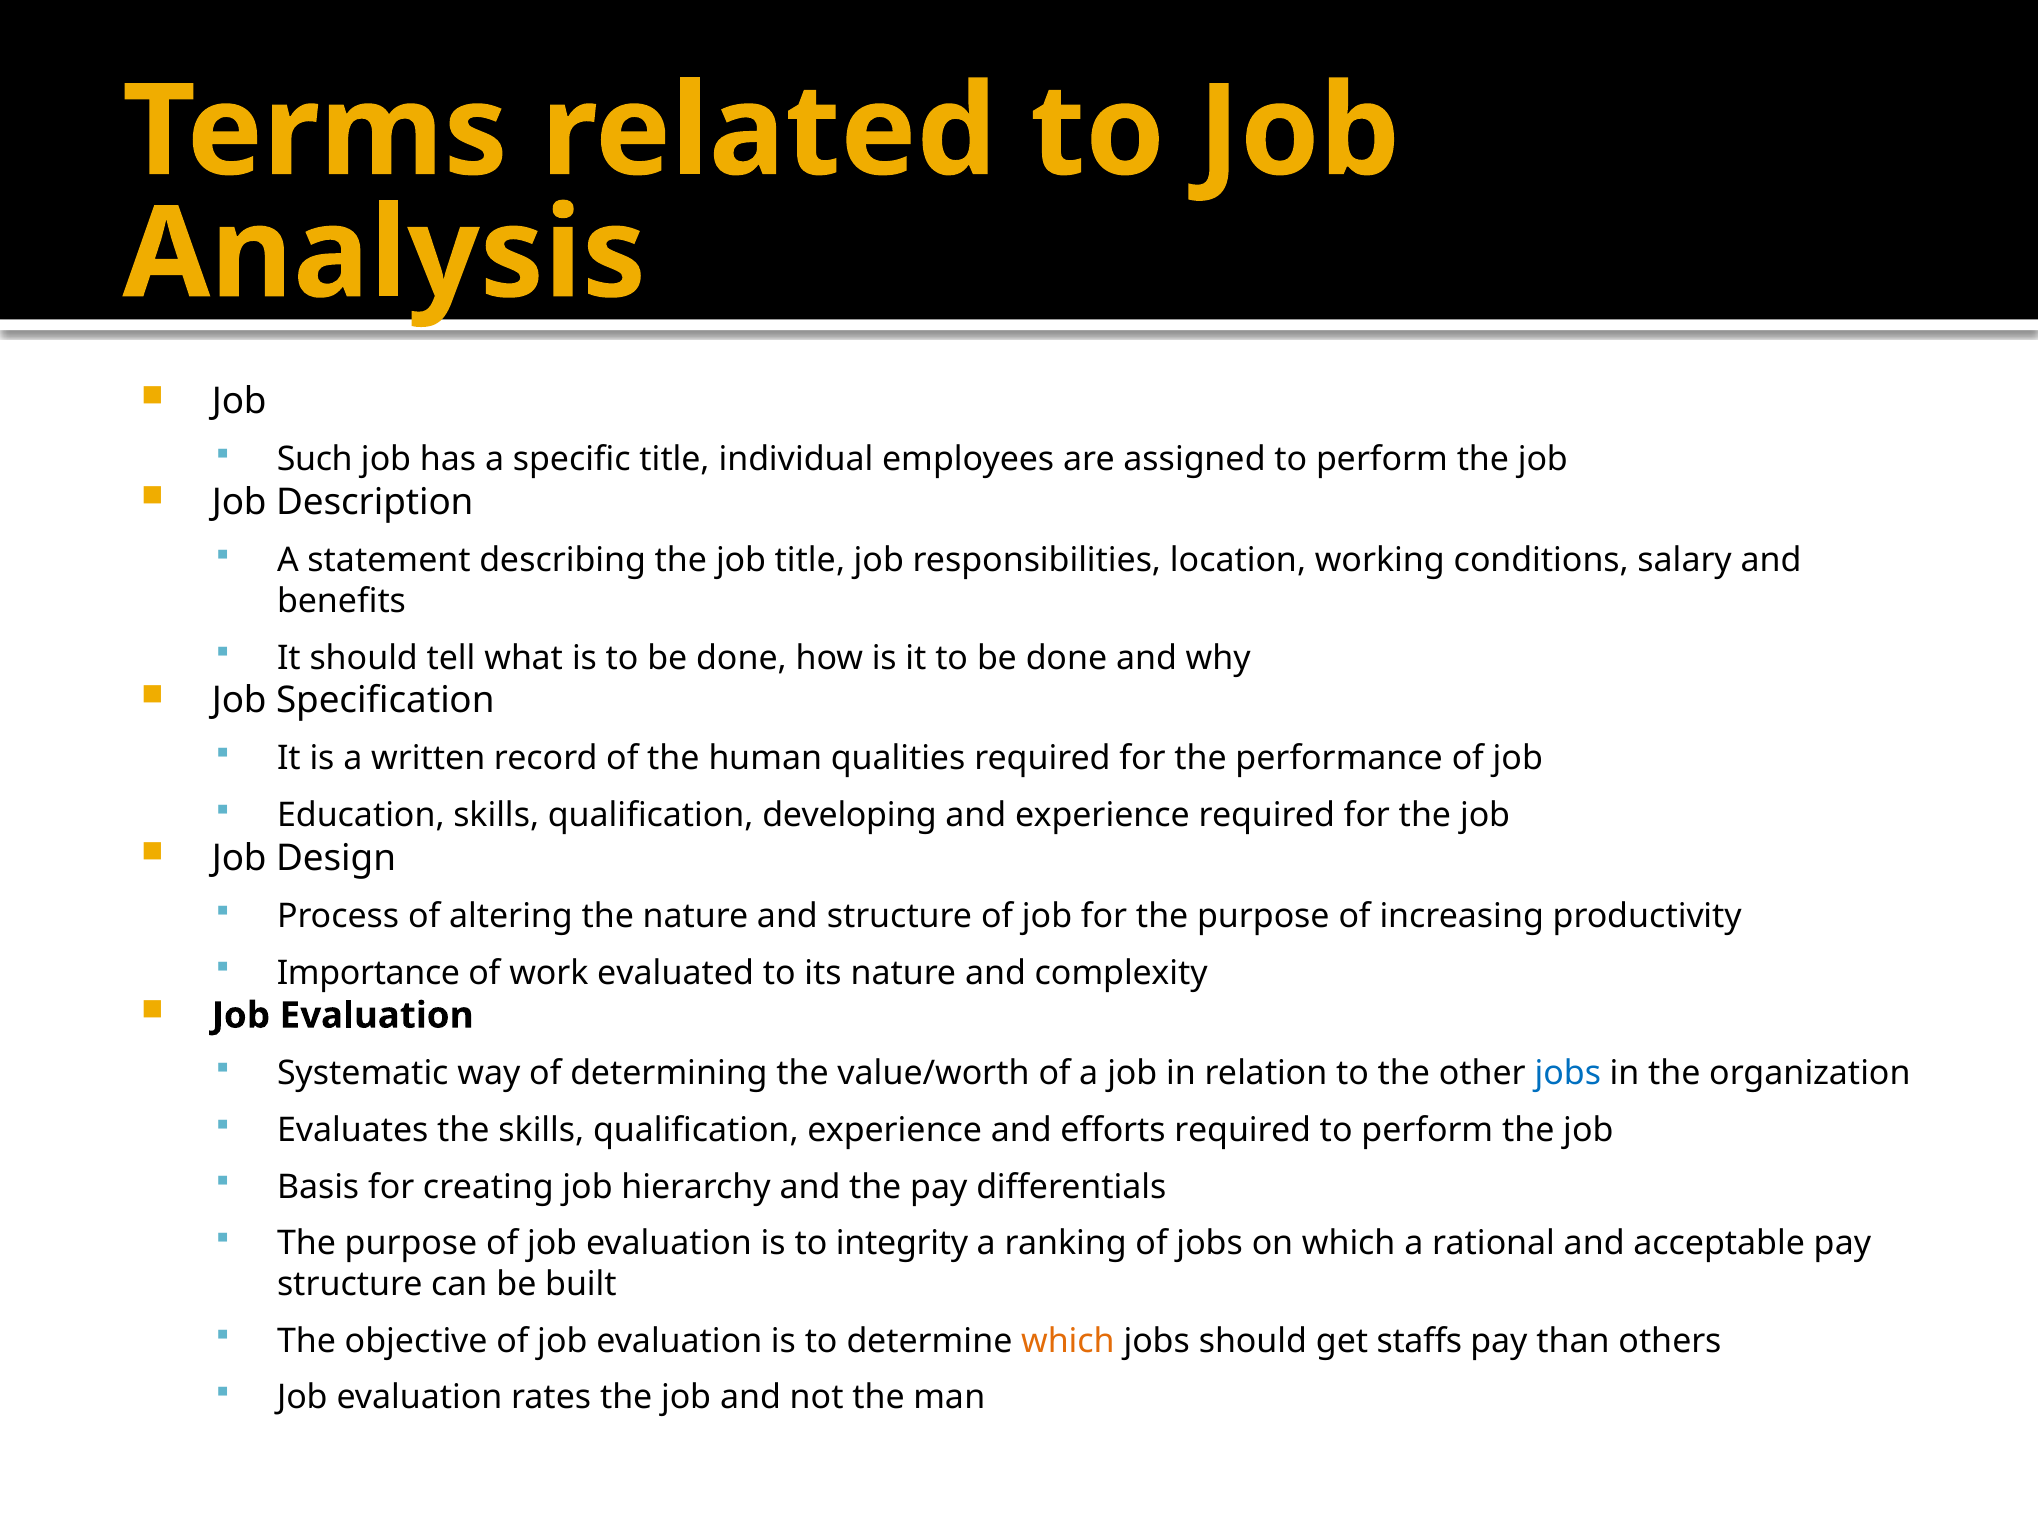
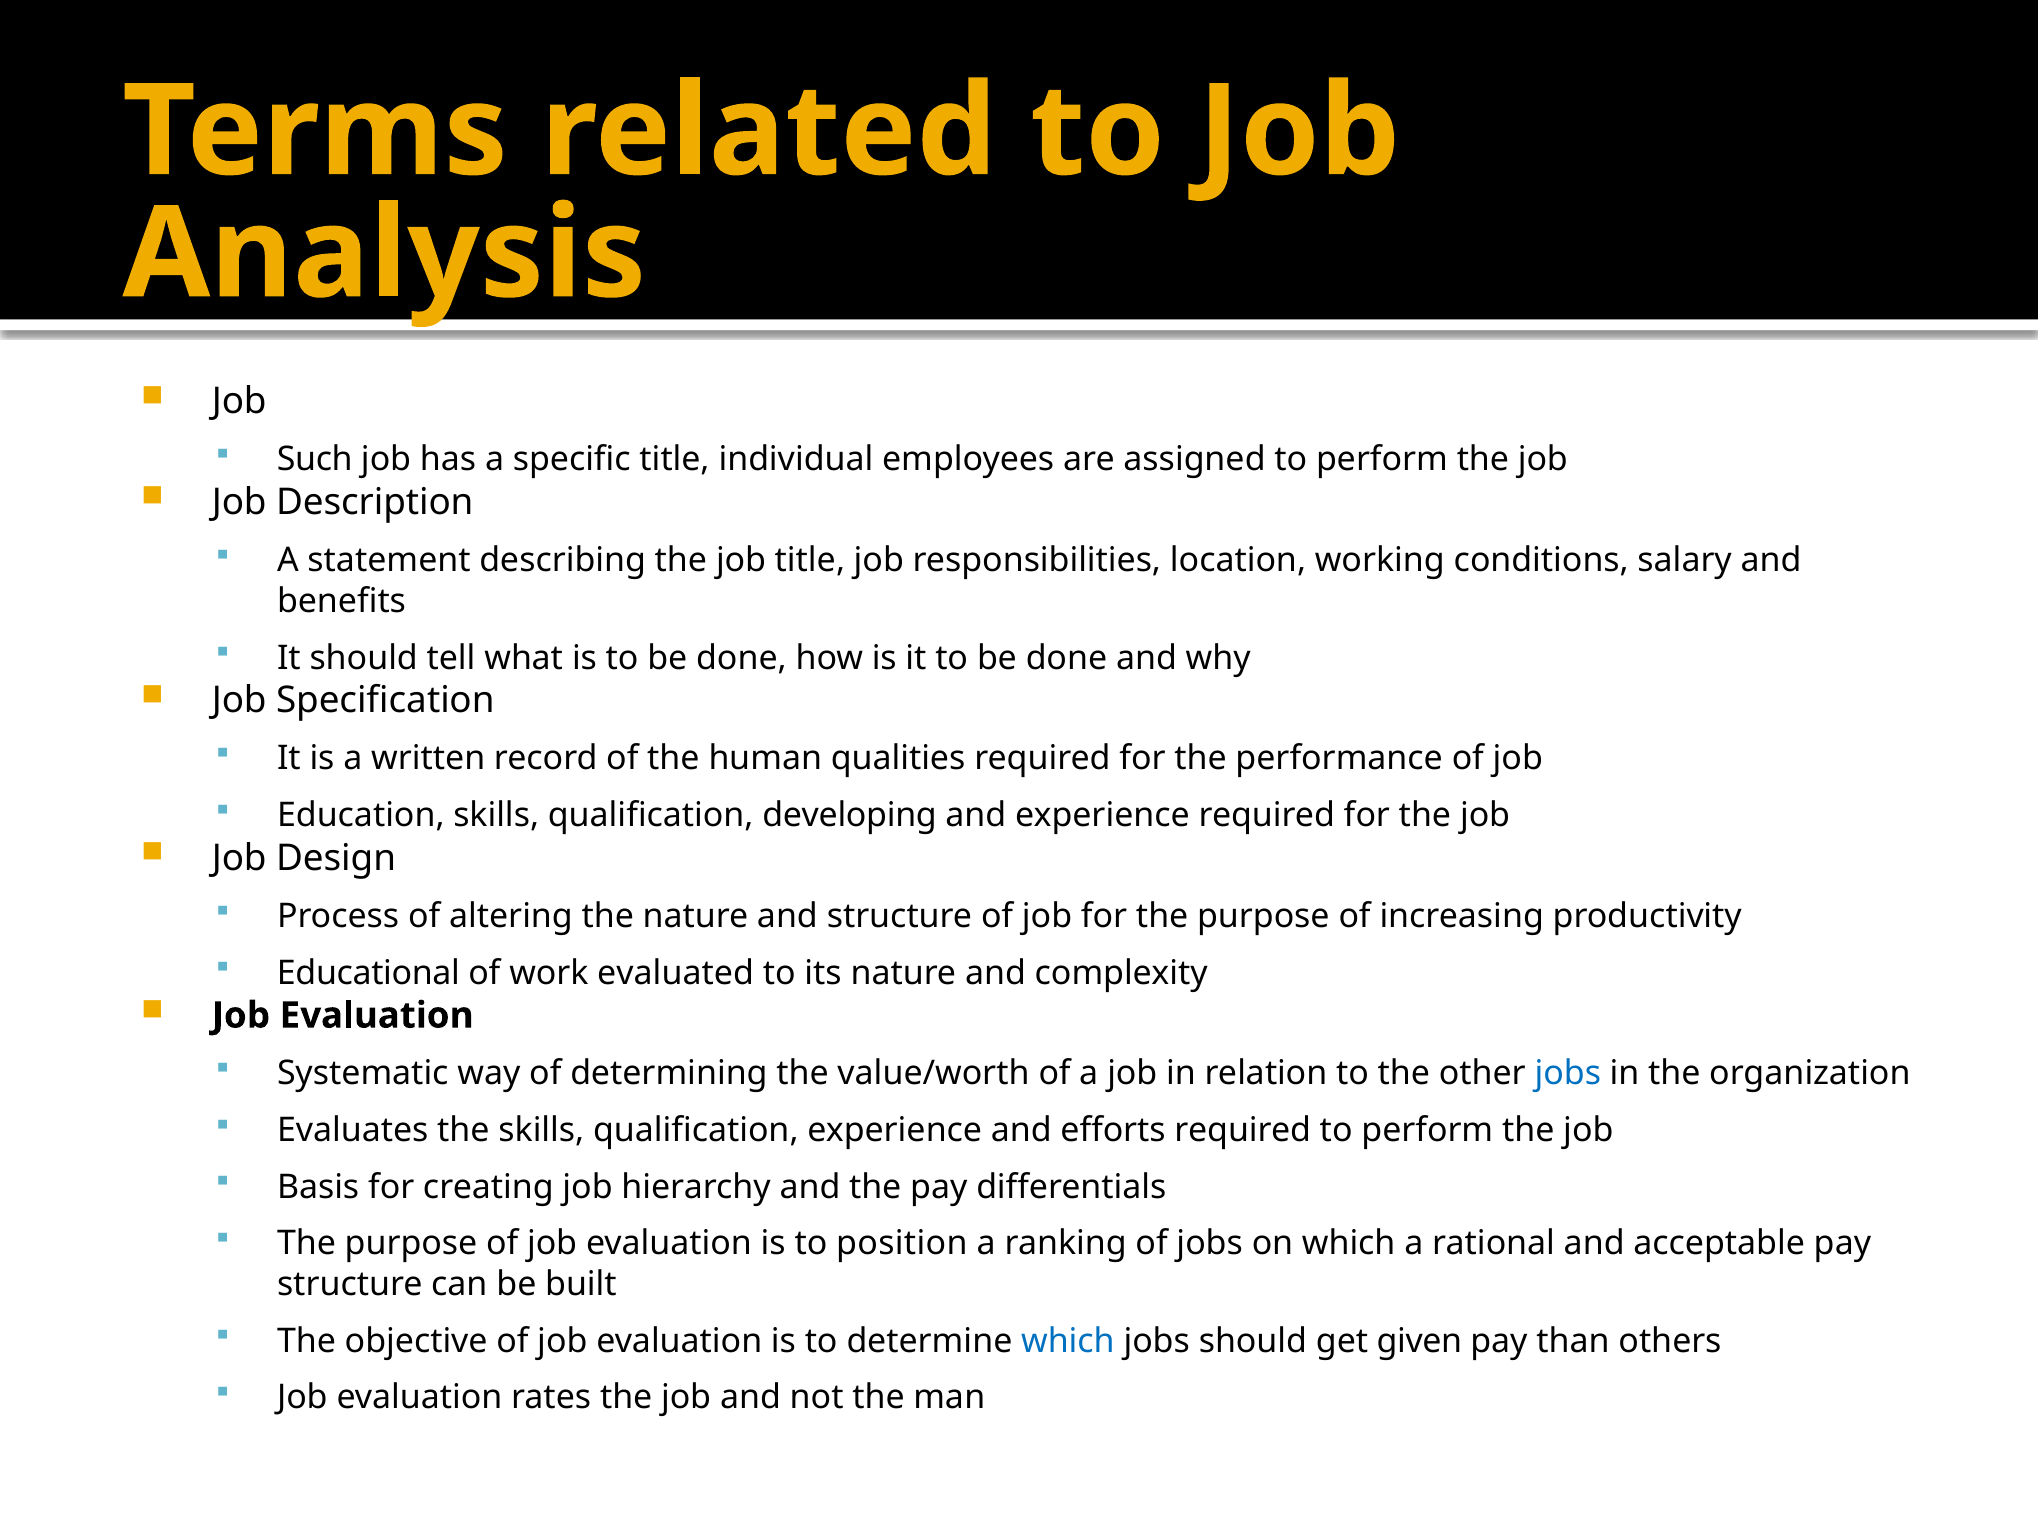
Importance: Importance -> Educational
integrity: integrity -> position
which at (1068, 1341) colour: orange -> blue
staffs: staffs -> given
